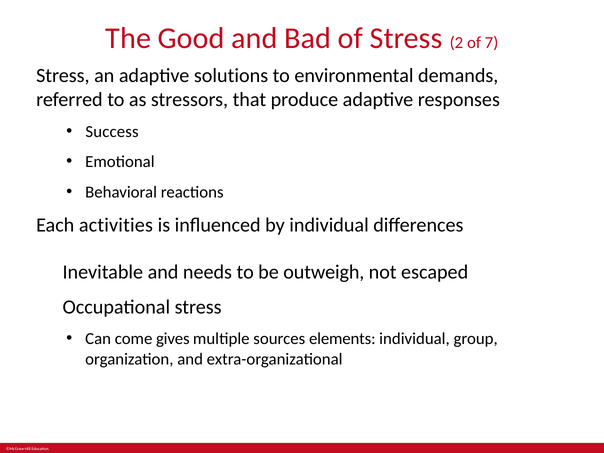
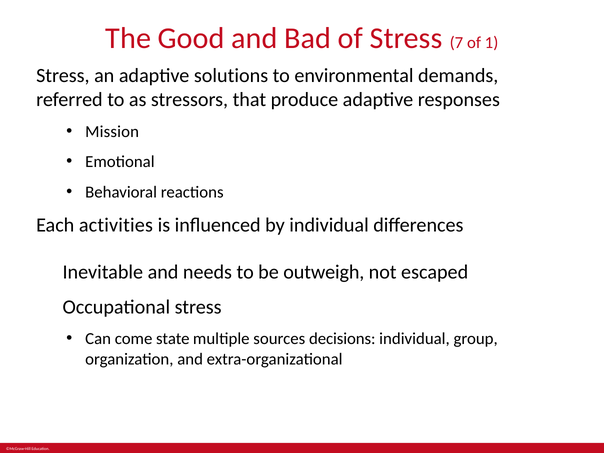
2: 2 -> 7
7: 7 -> 1
Success: Success -> Mission
gives: gives -> state
elements: elements -> decisions
